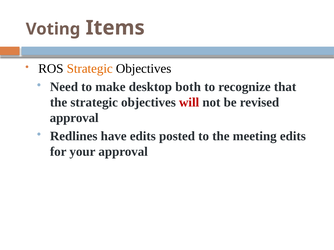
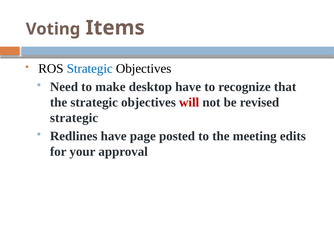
Strategic at (90, 69) colour: orange -> blue
desktop both: both -> have
approval at (74, 118): approval -> strategic
have edits: edits -> page
